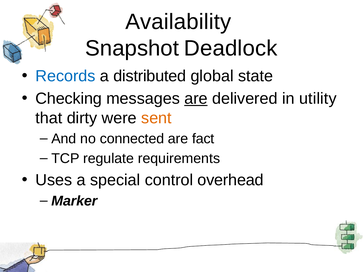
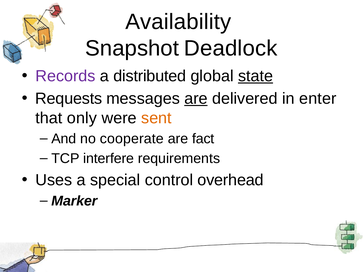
Records colour: blue -> purple
state underline: none -> present
Checking: Checking -> Requests
utility: utility -> enter
dirty: dirty -> only
connected: connected -> cooperate
regulate: regulate -> interfere
